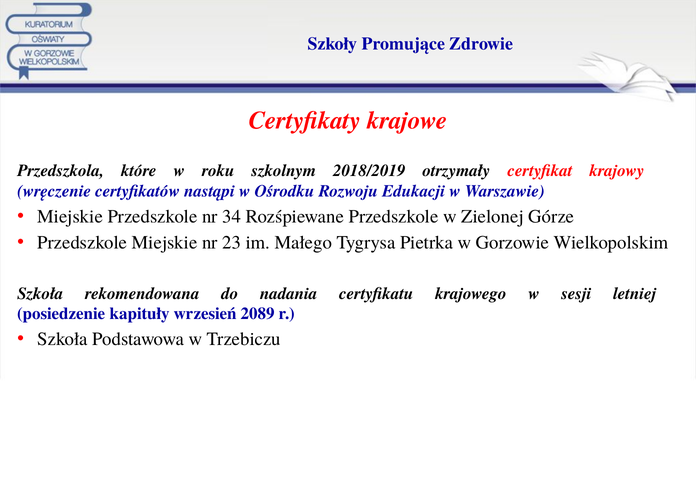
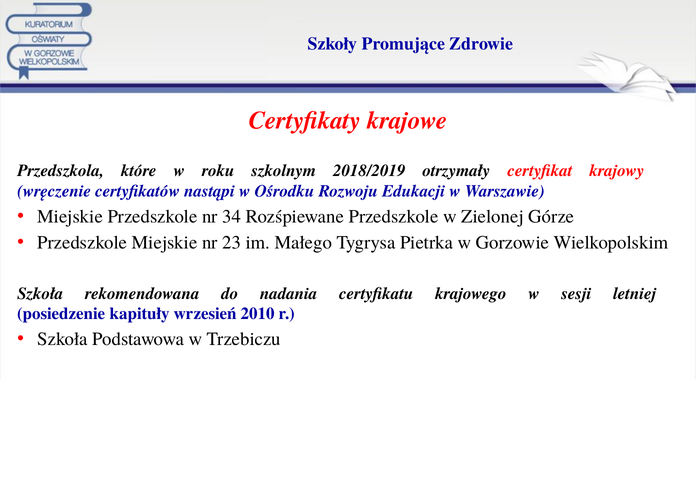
2089: 2089 -> 2010
